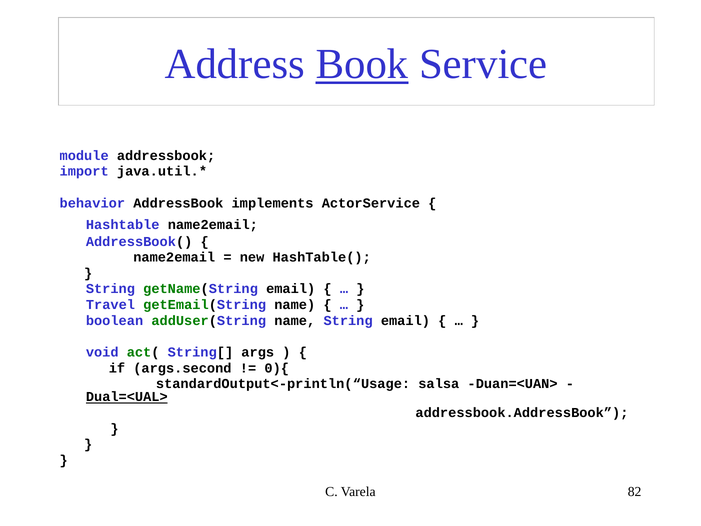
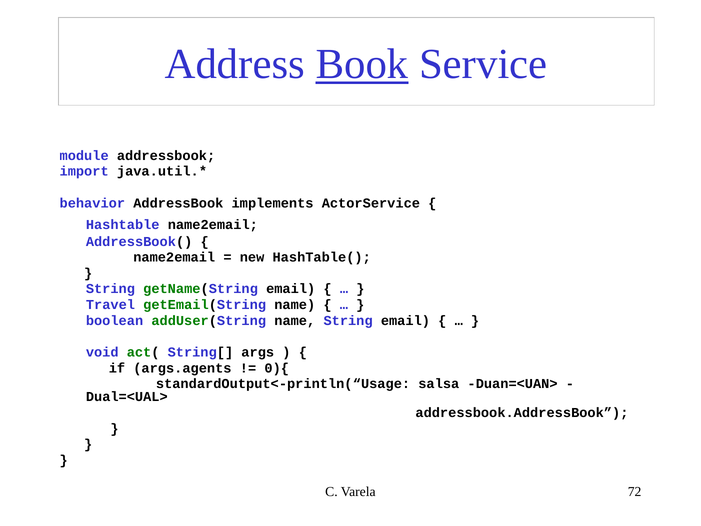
args.second: args.second -> args.agents
Dual=<UAL> underline: present -> none
82: 82 -> 72
